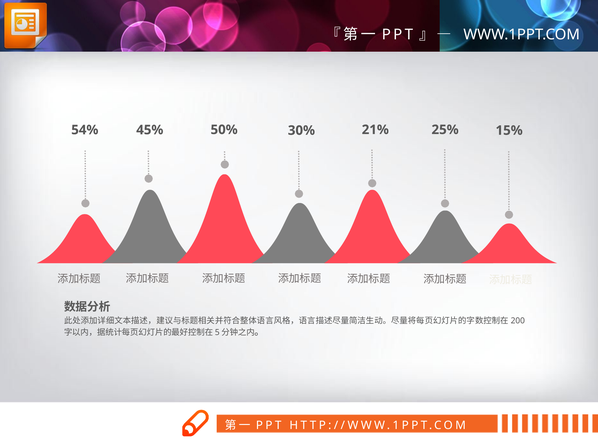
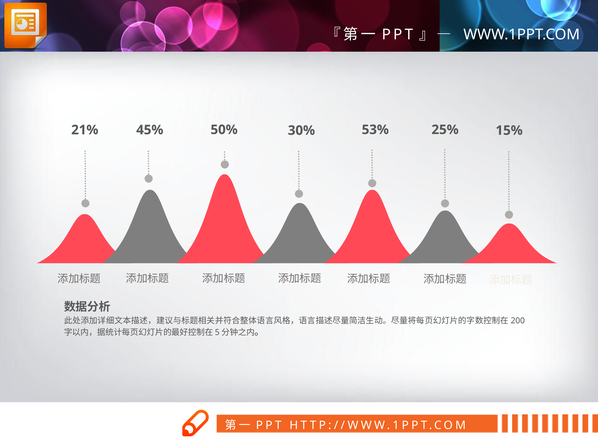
21%: 21% -> 53%
54%: 54% -> 21%
